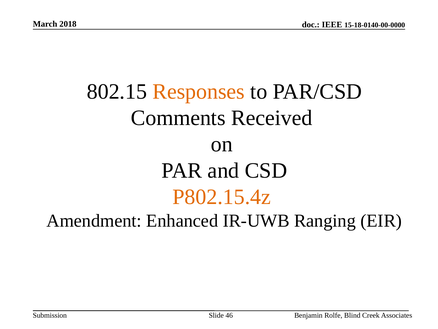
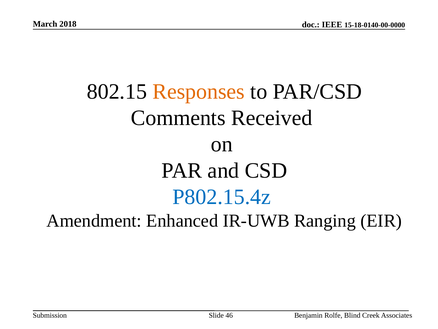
P802.15.4z colour: orange -> blue
